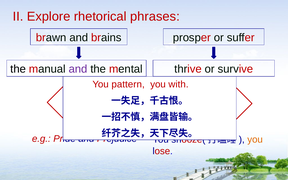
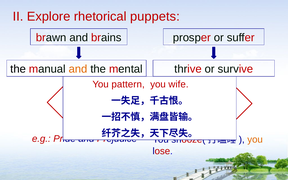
phrases: phrases -> puppets
and at (78, 69) colour: purple -> orange
with: with -> wife
